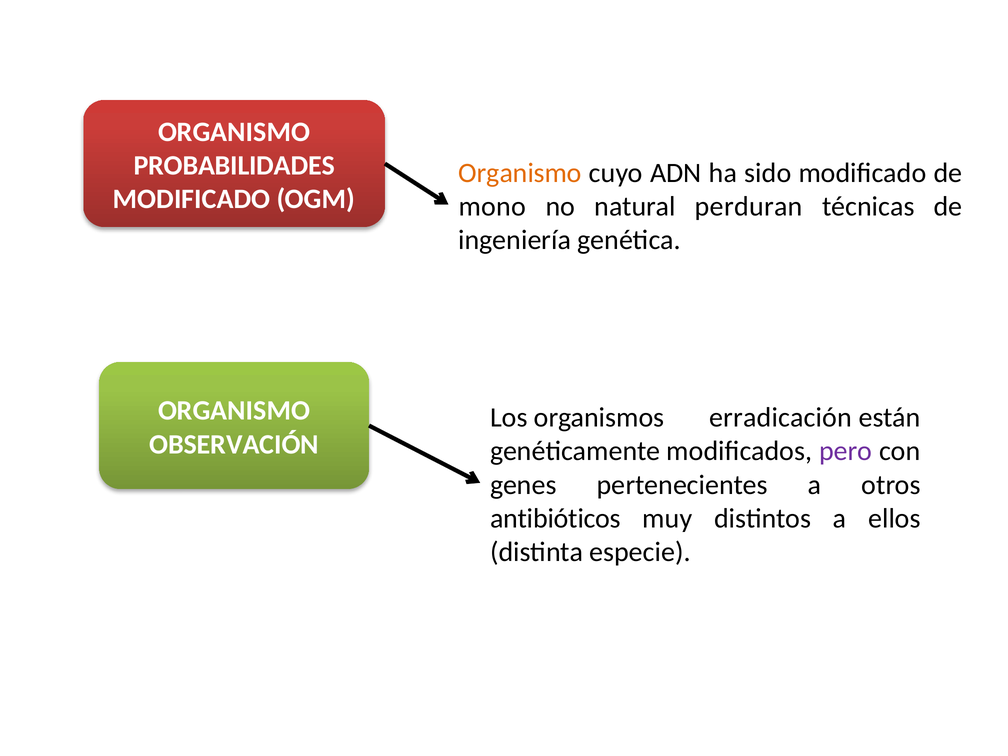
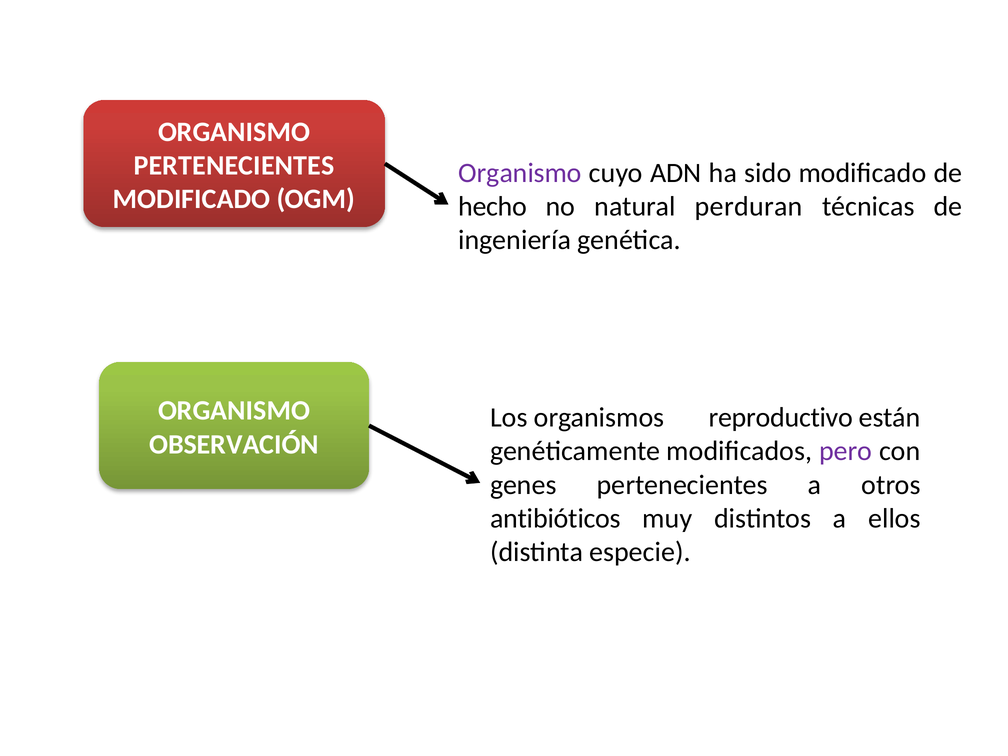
PROBABILIDADES at (234, 166): PROBABILIDADES -> PERTENECIENTES
Organismo at (520, 173) colour: orange -> purple
mono: mono -> hecho
erradicación: erradicación -> reproductivo
